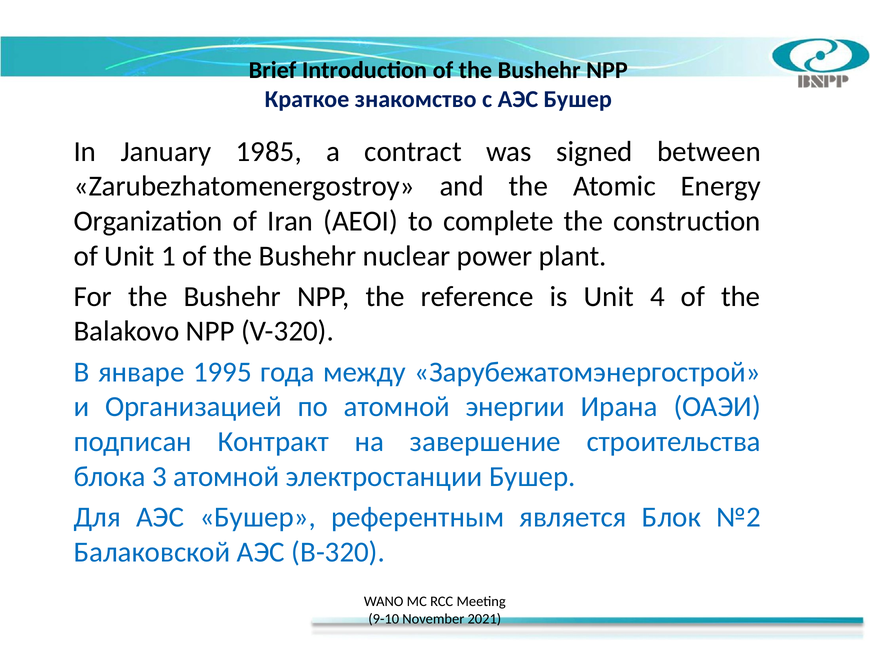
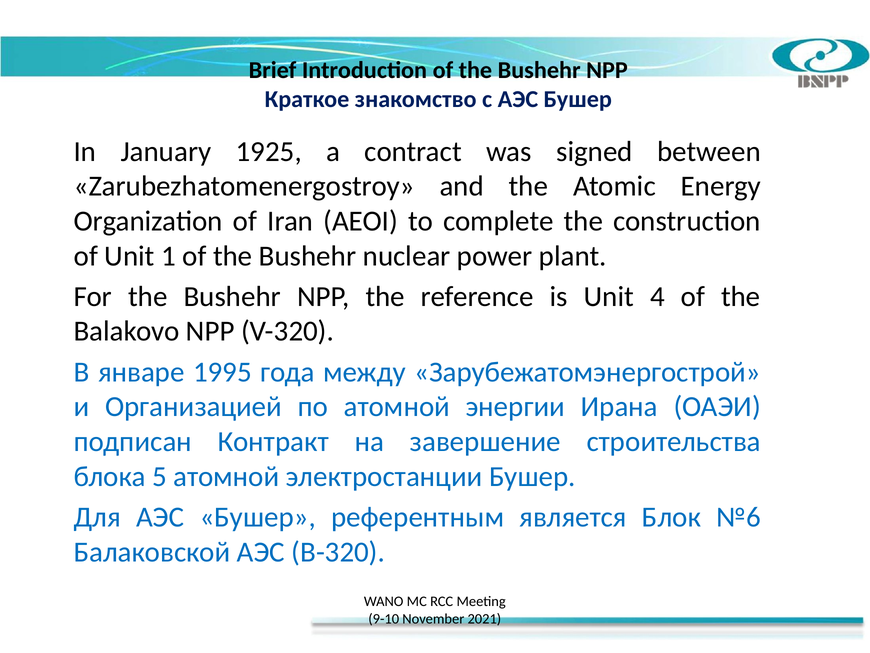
1985: 1985 -> 1925
3: 3 -> 5
№2: №2 -> №6
